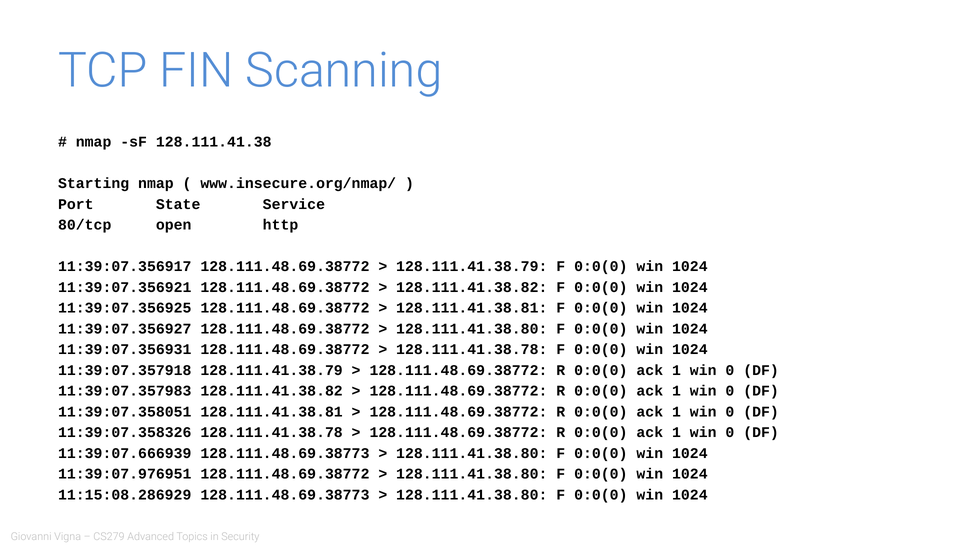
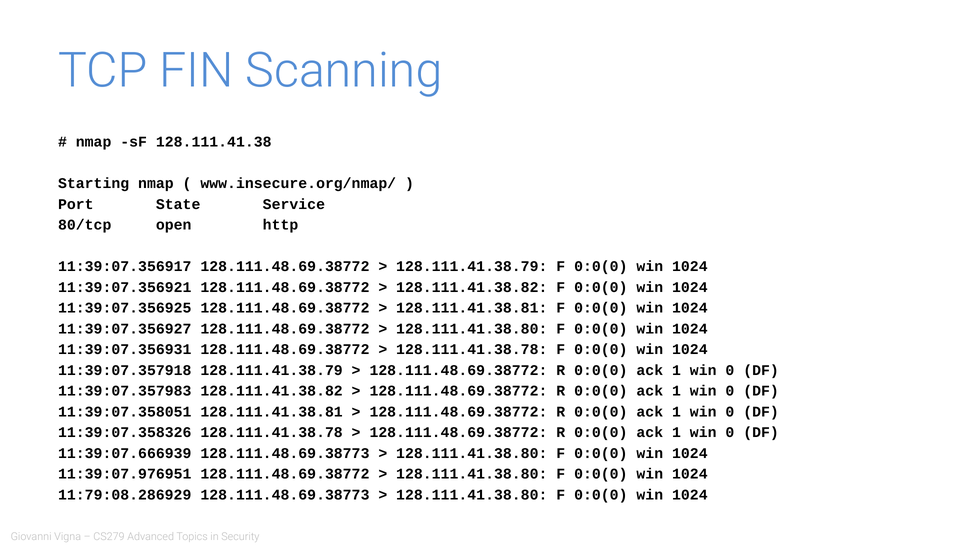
11:15:08.286929: 11:15:08.286929 -> 11:79:08.286929
